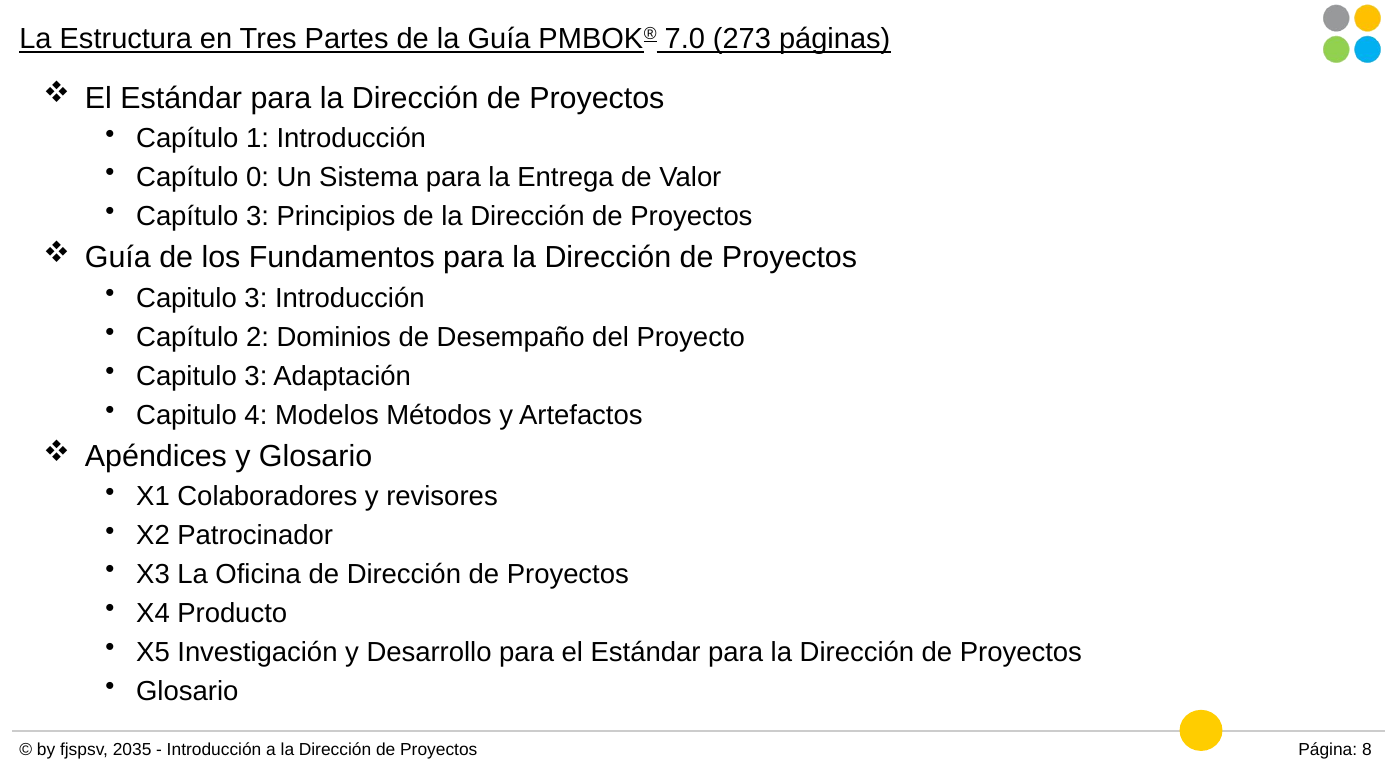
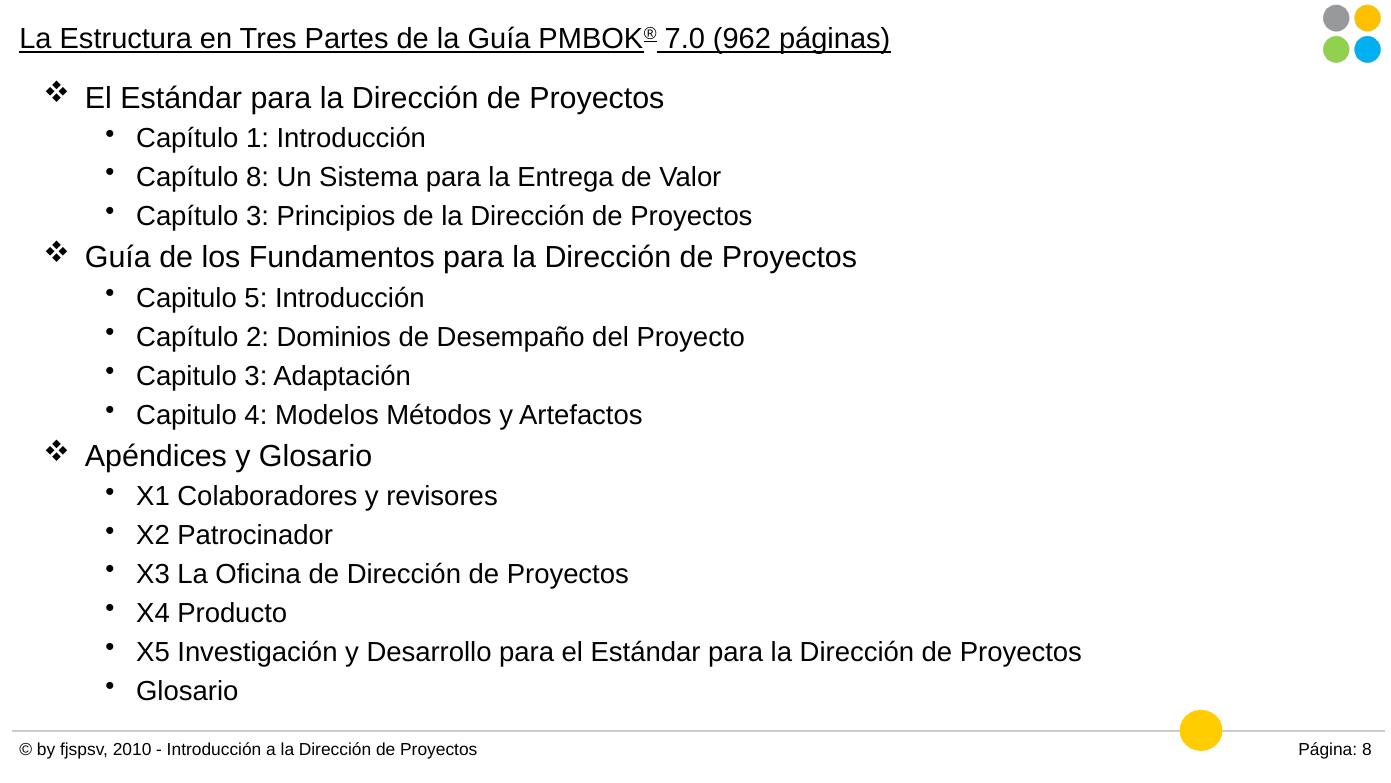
273: 273 -> 962
Capítulo 0: 0 -> 8
3 at (256, 298): 3 -> 5
2035: 2035 -> 2010
